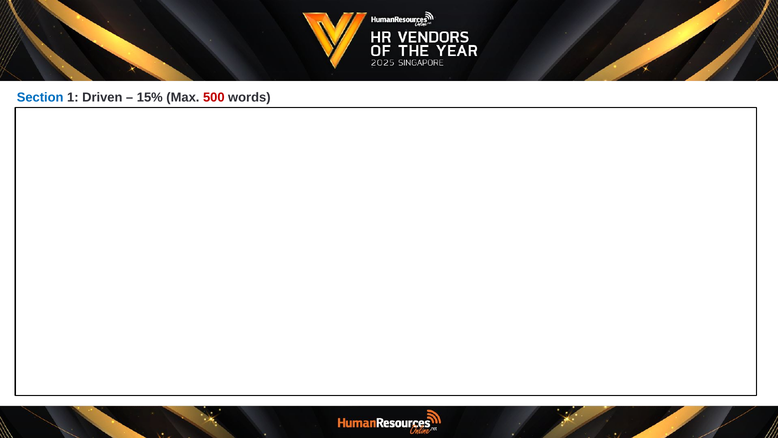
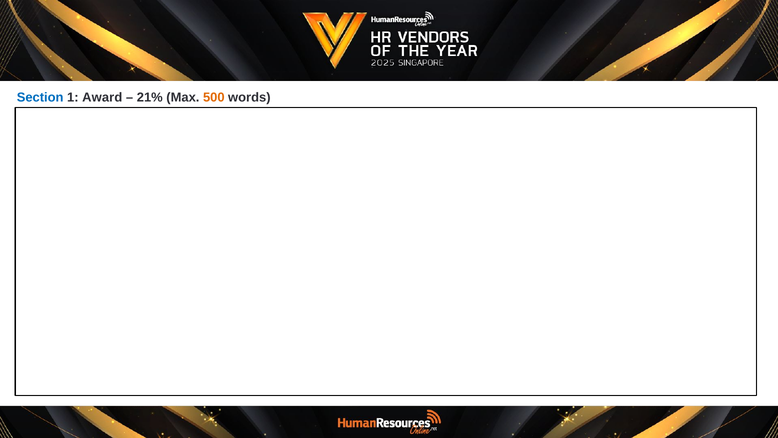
Driven: Driven -> Award
15%: 15% -> 21%
500 colour: red -> orange
